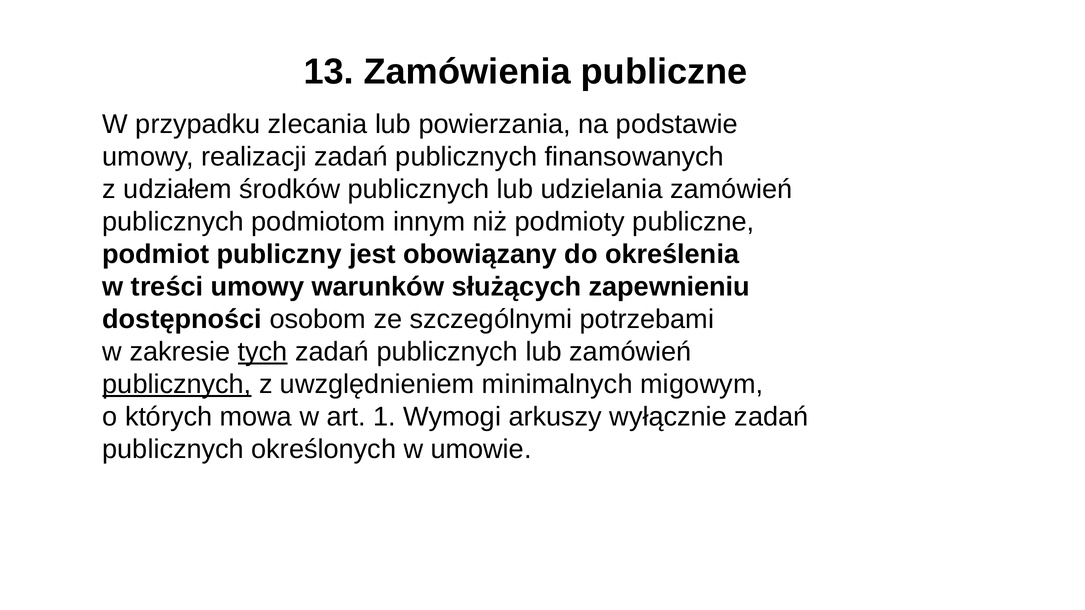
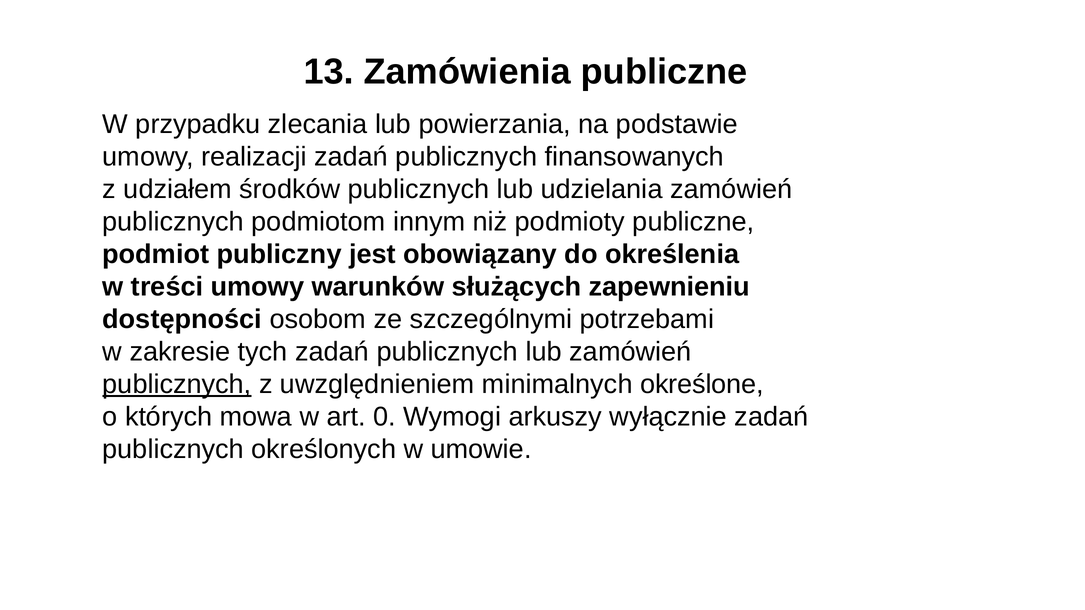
tych underline: present -> none
migowym: migowym -> określone
1: 1 -> 0
